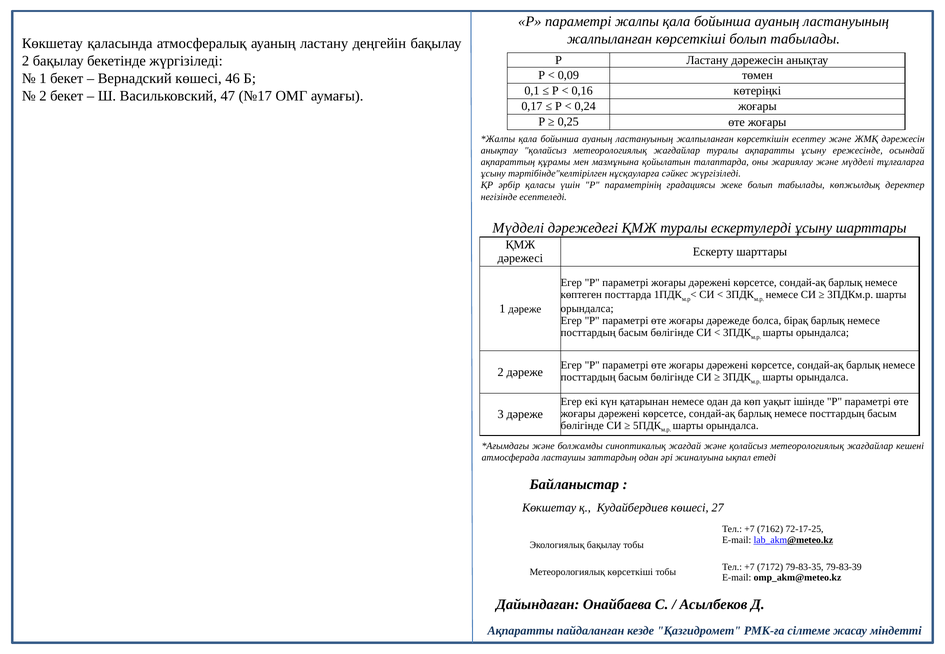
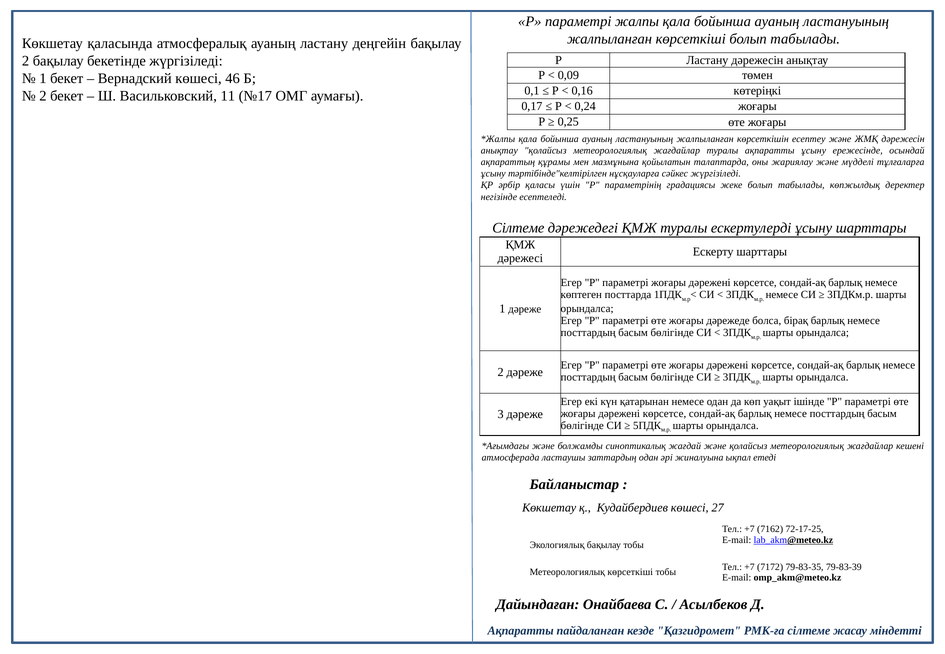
47: 47 -> 11
Мүдделі at (518, 228): Мүдделі -> Сілтеме
